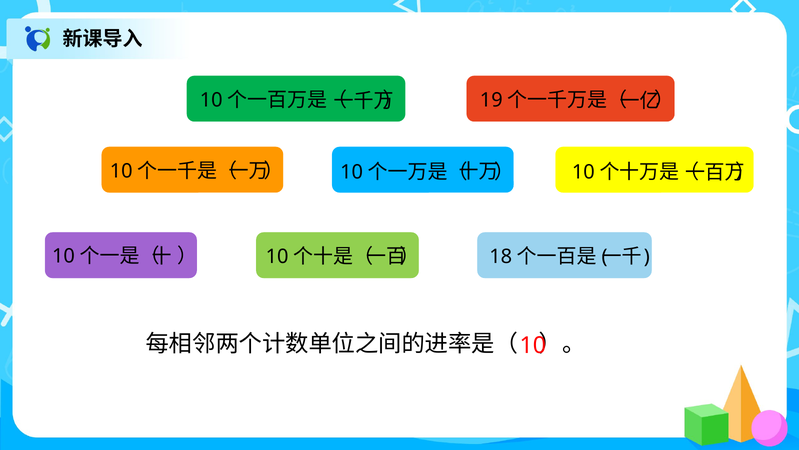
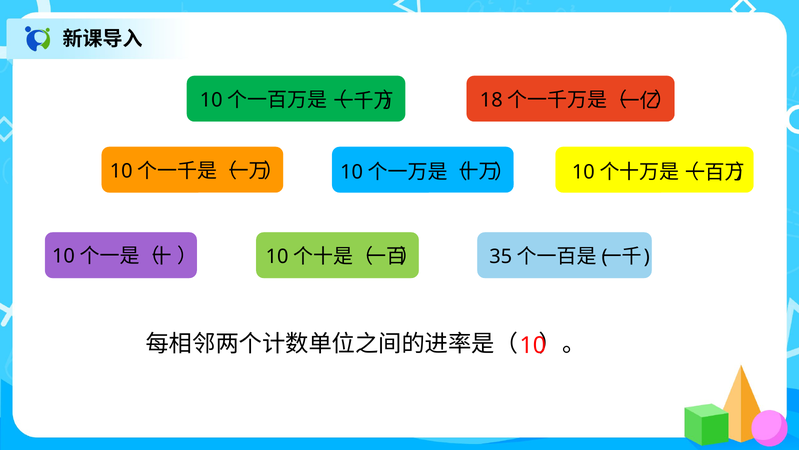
19: 19 -> 18
18: 18 -> 35
